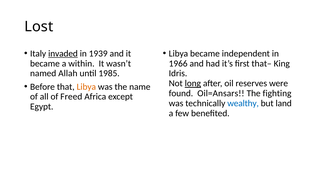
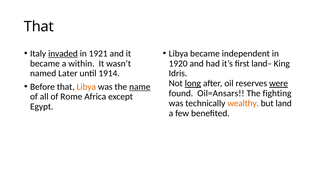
Lost at (39, 27): Lost -> That
1939: 1939 -> 1921
1966: 1966 -> 1920
that–: that– -> land–
Allah: Allah -> Later
1985: 1985 -> 1914
were underline: none -> present
name underline: none -> present
Freed: Freed -> Rome
wealthy colour: blue -> orange
